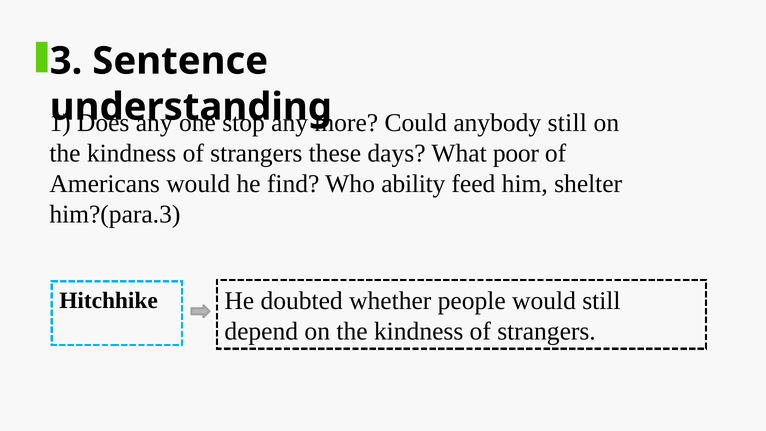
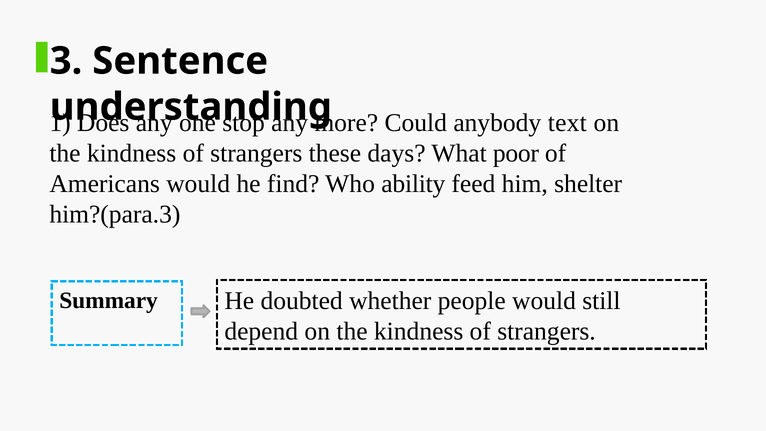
anybody still: still -> text
Hitchhike: Hitchhike -> Summary
